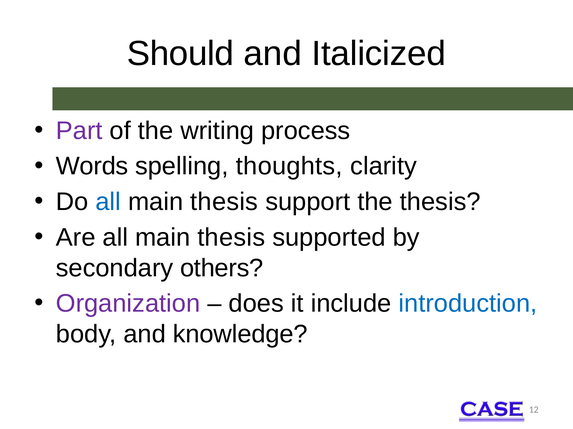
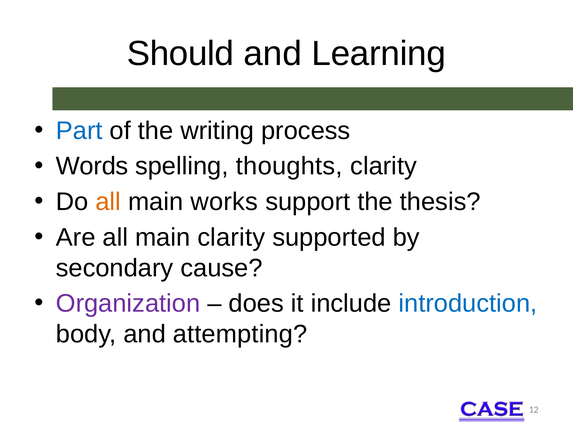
Italicized: Italicized -> Learning
Part colour: purple -> blue
all at (108, 202) colour: blue -> orange
thesis at (224, 202): thesis -> works
Are all main thesis: thesis -> clarity
others: others -> cause
knowledge: knowledge -> attempting
